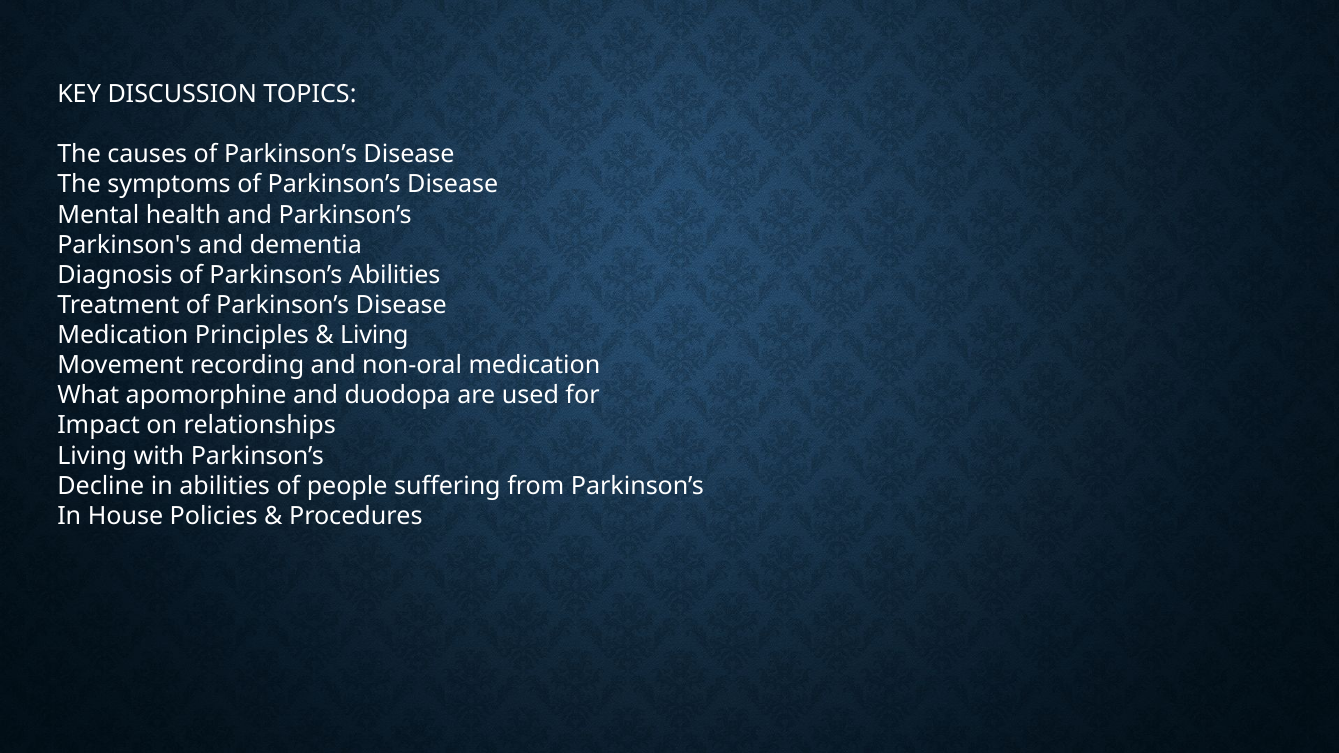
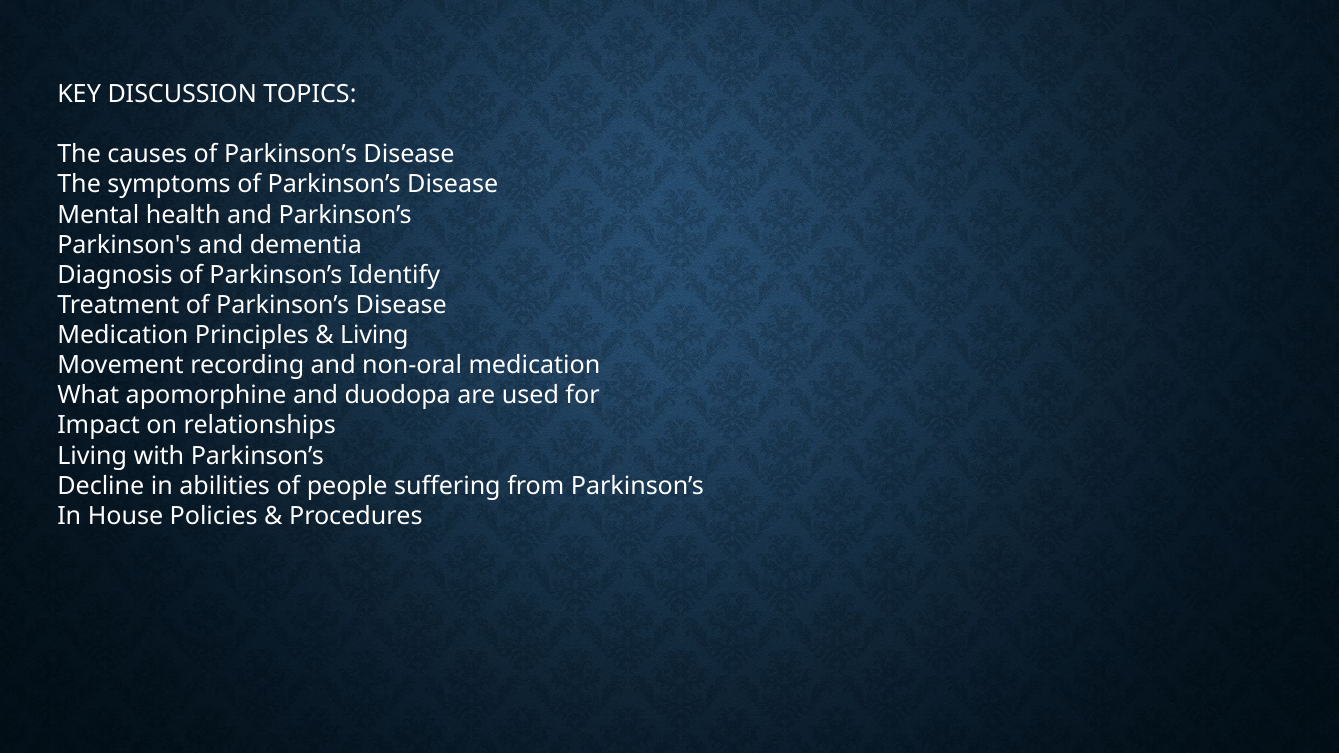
Parkinson’s Abilities: Abilities -> Identify
